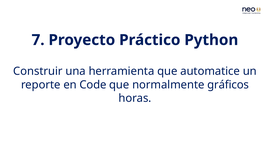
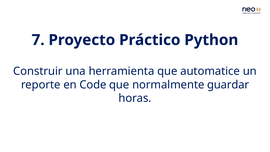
gráficos: gráficos -> guardar
